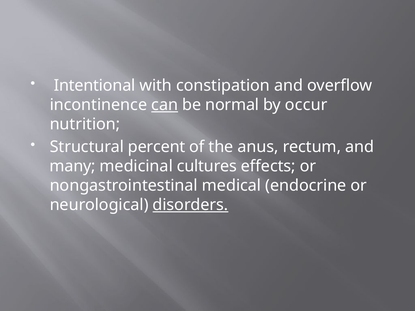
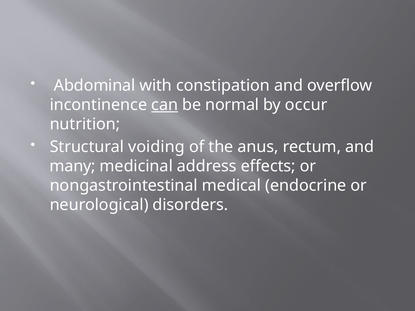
Intentional: Intentional -> Abdominal
percent: percent -> voiding
cultures: cultures -> address
disorders underline: present -> none
